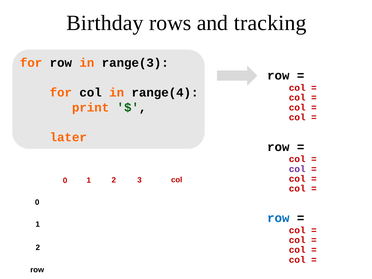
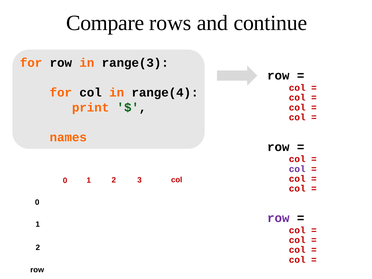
Birthday: Birthday -> Compare
tracking: tracking -> continue
later: later -> names
row at (278, 218) colour: blue -> purple
